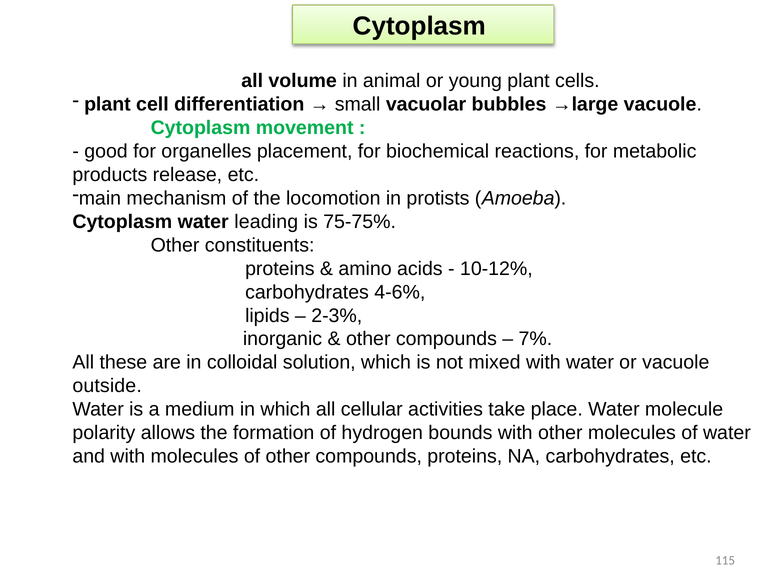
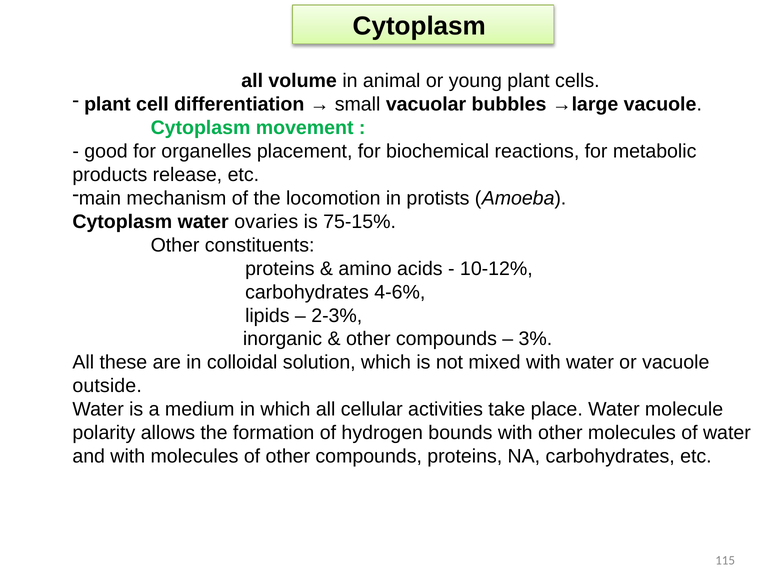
leading: leading -> ovaries
75-75%: 75-75% -> 75-15%
7%: 7% -> 3%
